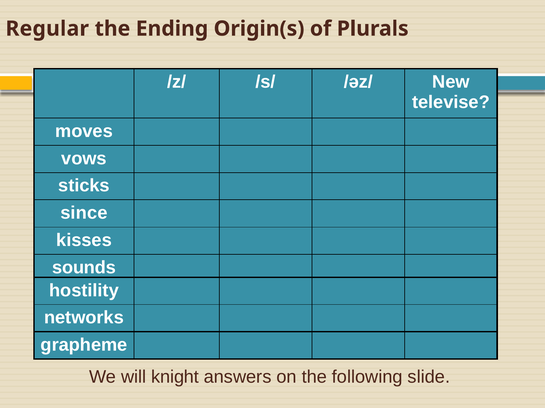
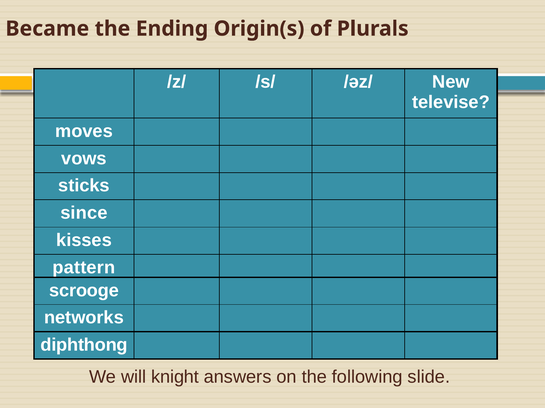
Regular: Regular -> Became
sounds: sounds -> pattern
hostility: hostility -> scrooge
grapheme: grapheme -> diphthong
